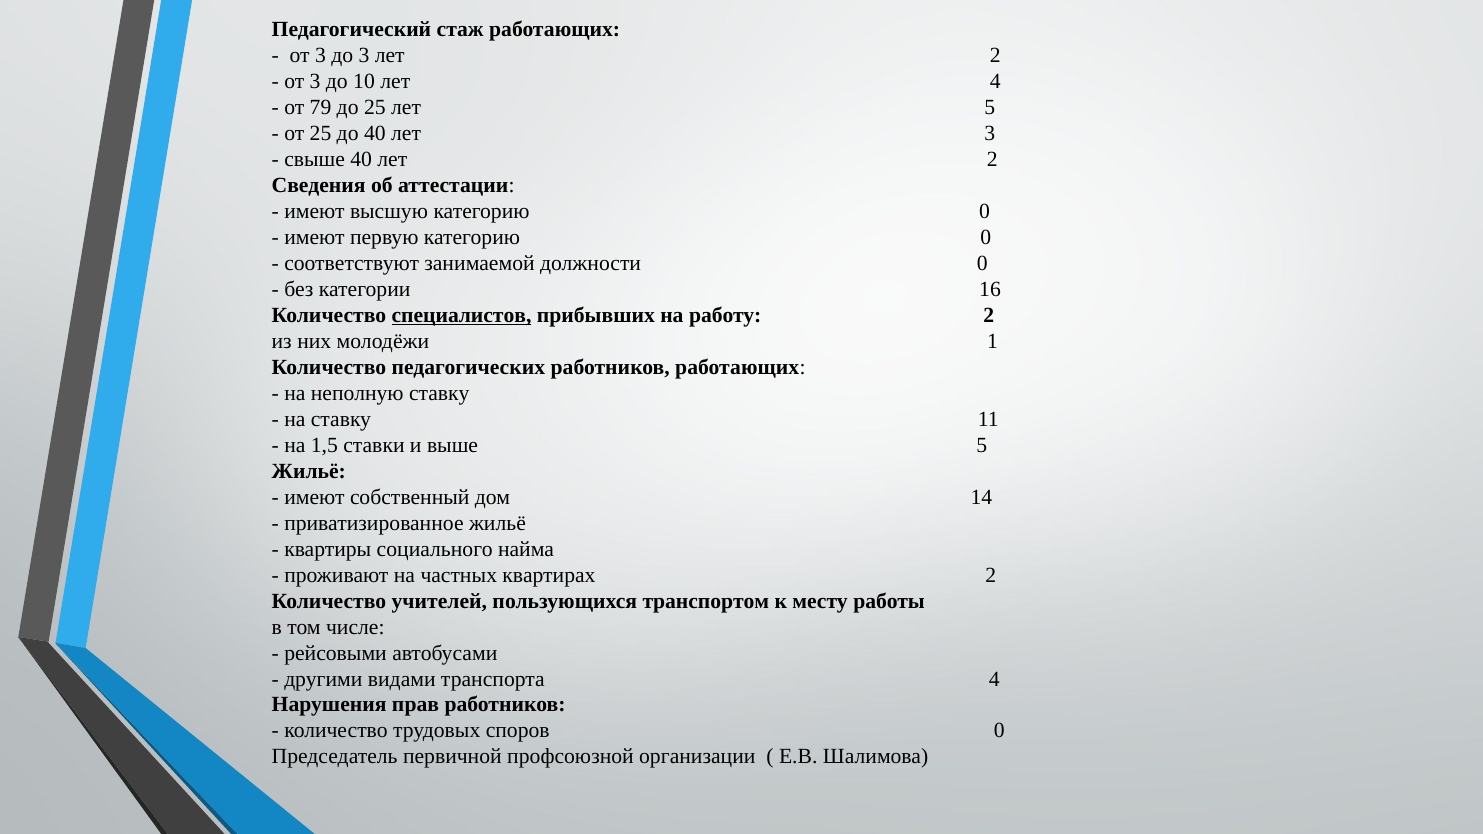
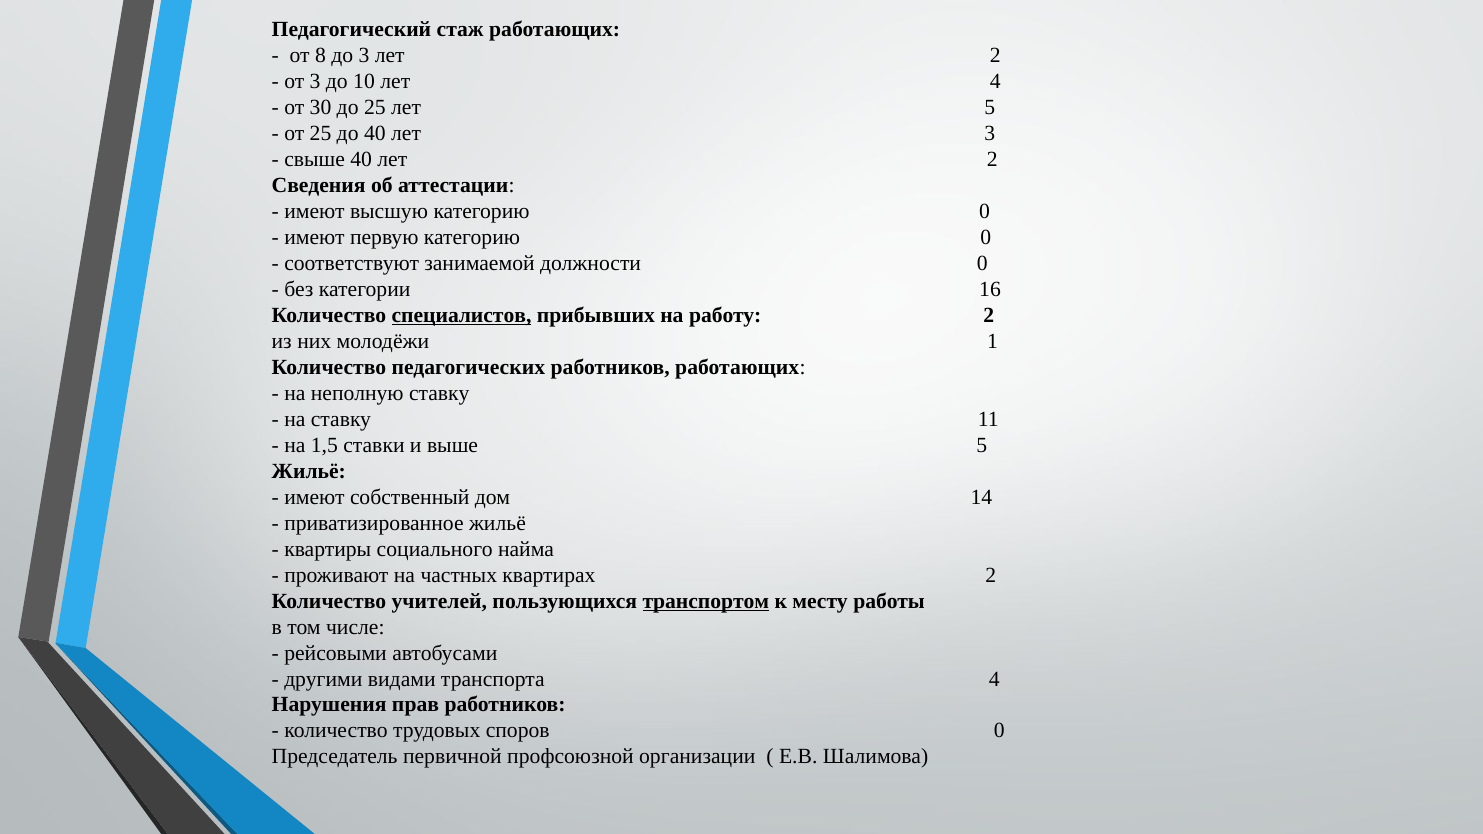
3 at (320, 56): 3 -> 8
79: 79 -> 30
транспортом underline: none -> present
